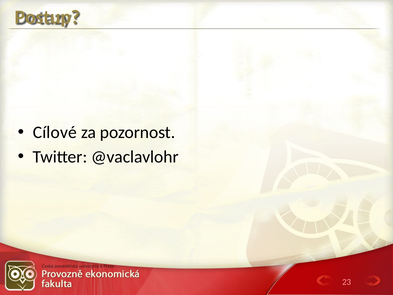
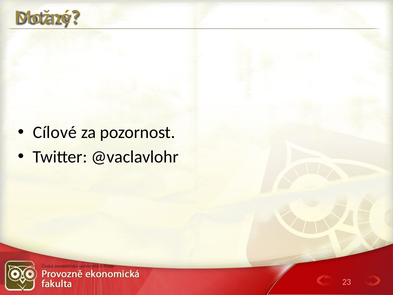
Postup: Postup -> Možné
